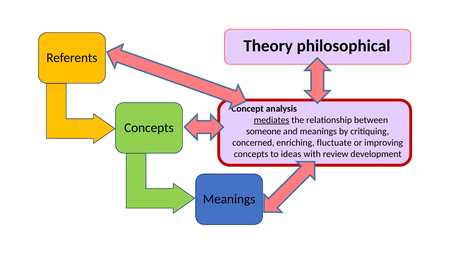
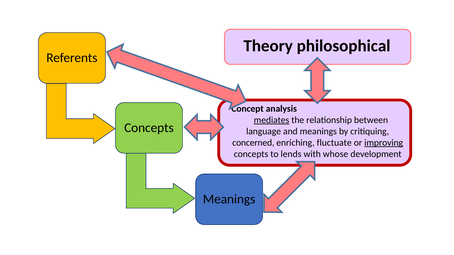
someone: someone -> language
improving underline: none -> present
ideas: ideas -> lends
review: review -> whose
